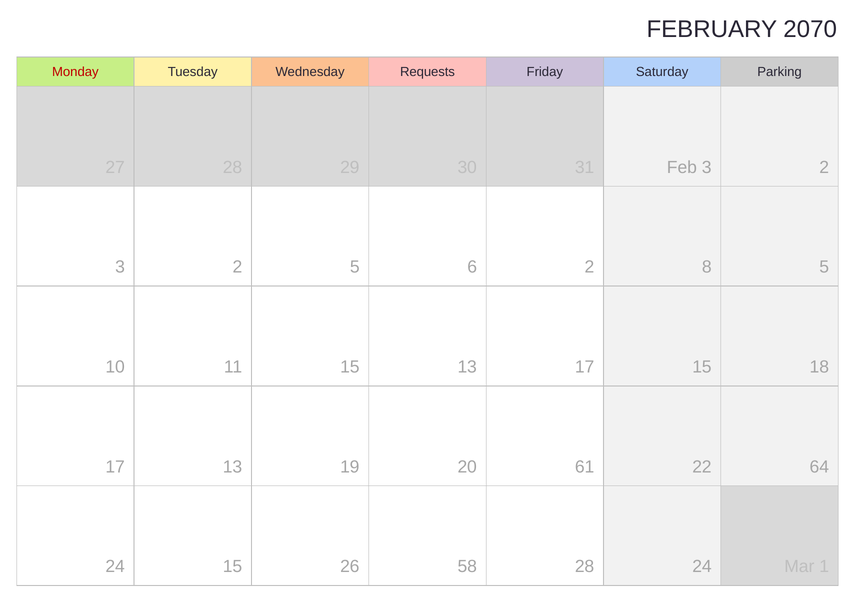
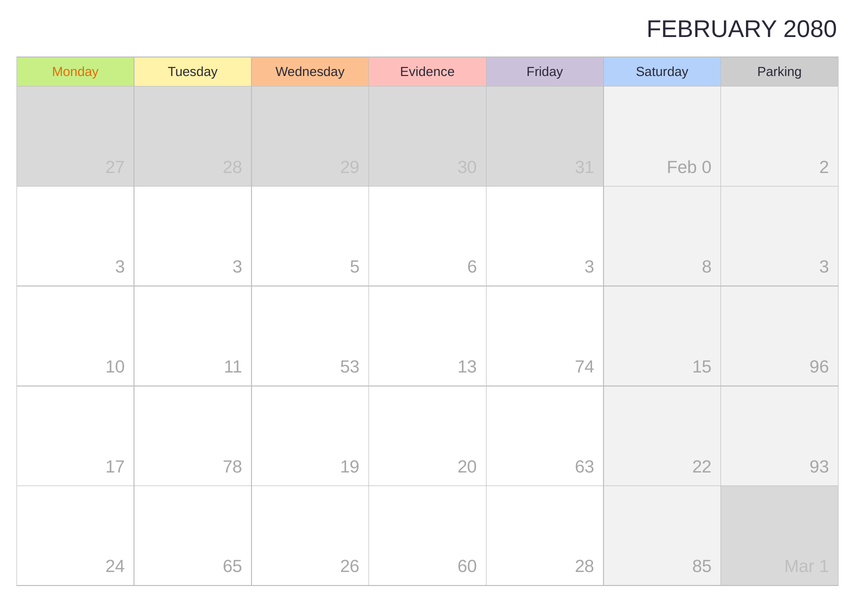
2070: 2070 -> 2080
Monday colour: red -> orange
Requests: Requests -> Evidence
Feb 3: 3 -> 0
2 at (237, 267): 2 -> 3
6 2: 2 -> 3
8 5: 5 -> 3
11 15: 15 -> 53
13 17: 17 -> 74
18: 18 -> 96
17 13: 13 -> 78
61: 61 -> 63
64: 64 -> 93
24 15: 15 -> 65
58: 58 -> 60
28 24: 24 -> 85
